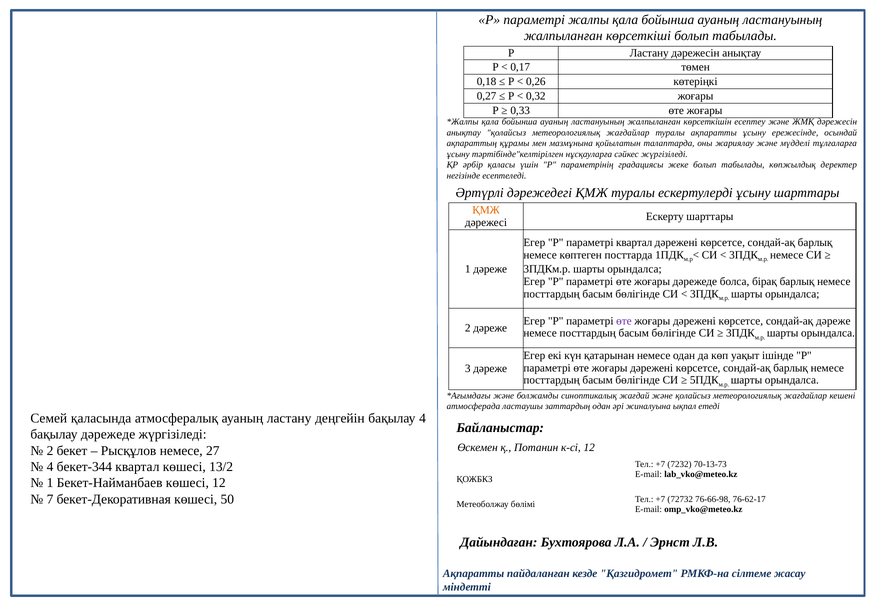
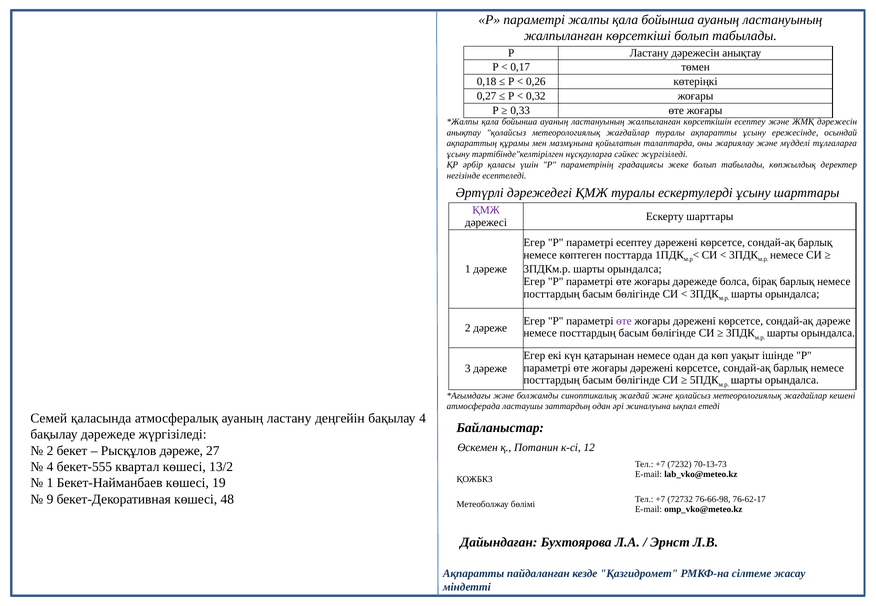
ҚМЖ at (486, 210) colour: orange -> purple
параметрі квартал: квартал -> есептеу
Рысқұлов немесе: немесе -> дәреже
бекет-344: бекет-344 -> бекет-555
көшесі 12: 12 -> 19
7: 7 -> 9
50: 50 -> 48
